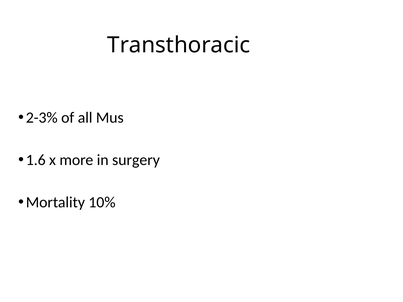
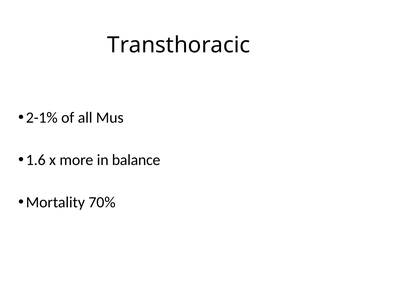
2-3%: 2-3% -> 2-1%
surgery: surgery -> balance
10%: 10% -> 70%
